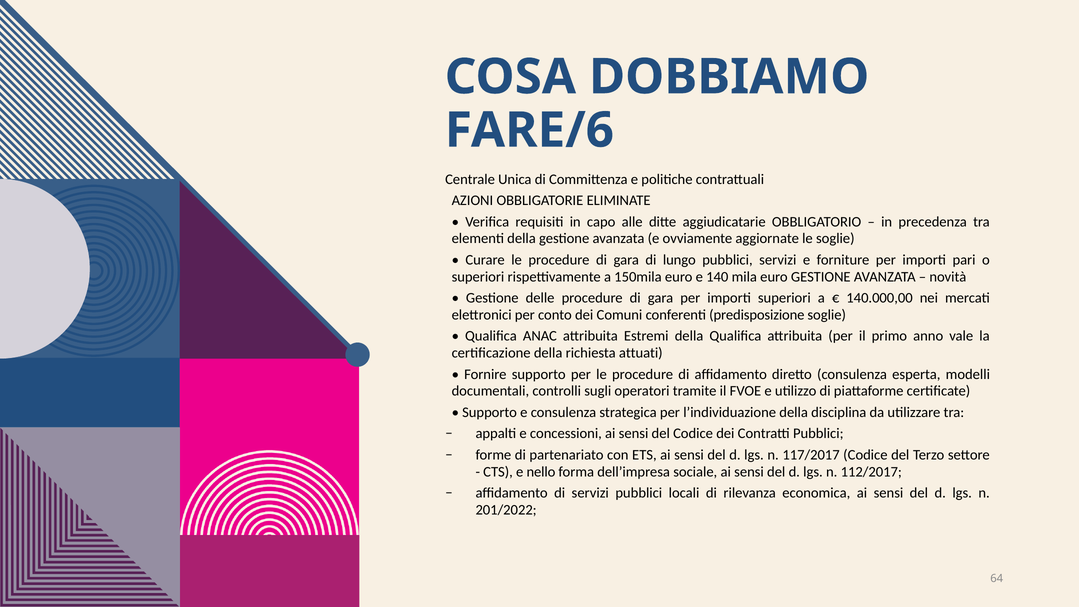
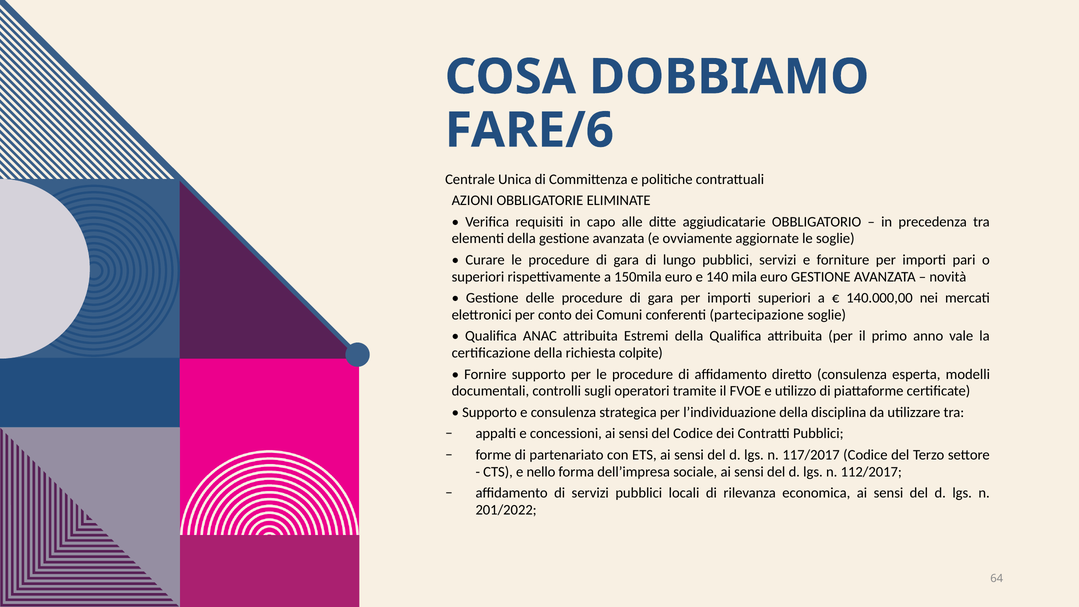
predisposizione: predisposizione -> partecipazione
attuati: attuati -> colpite
